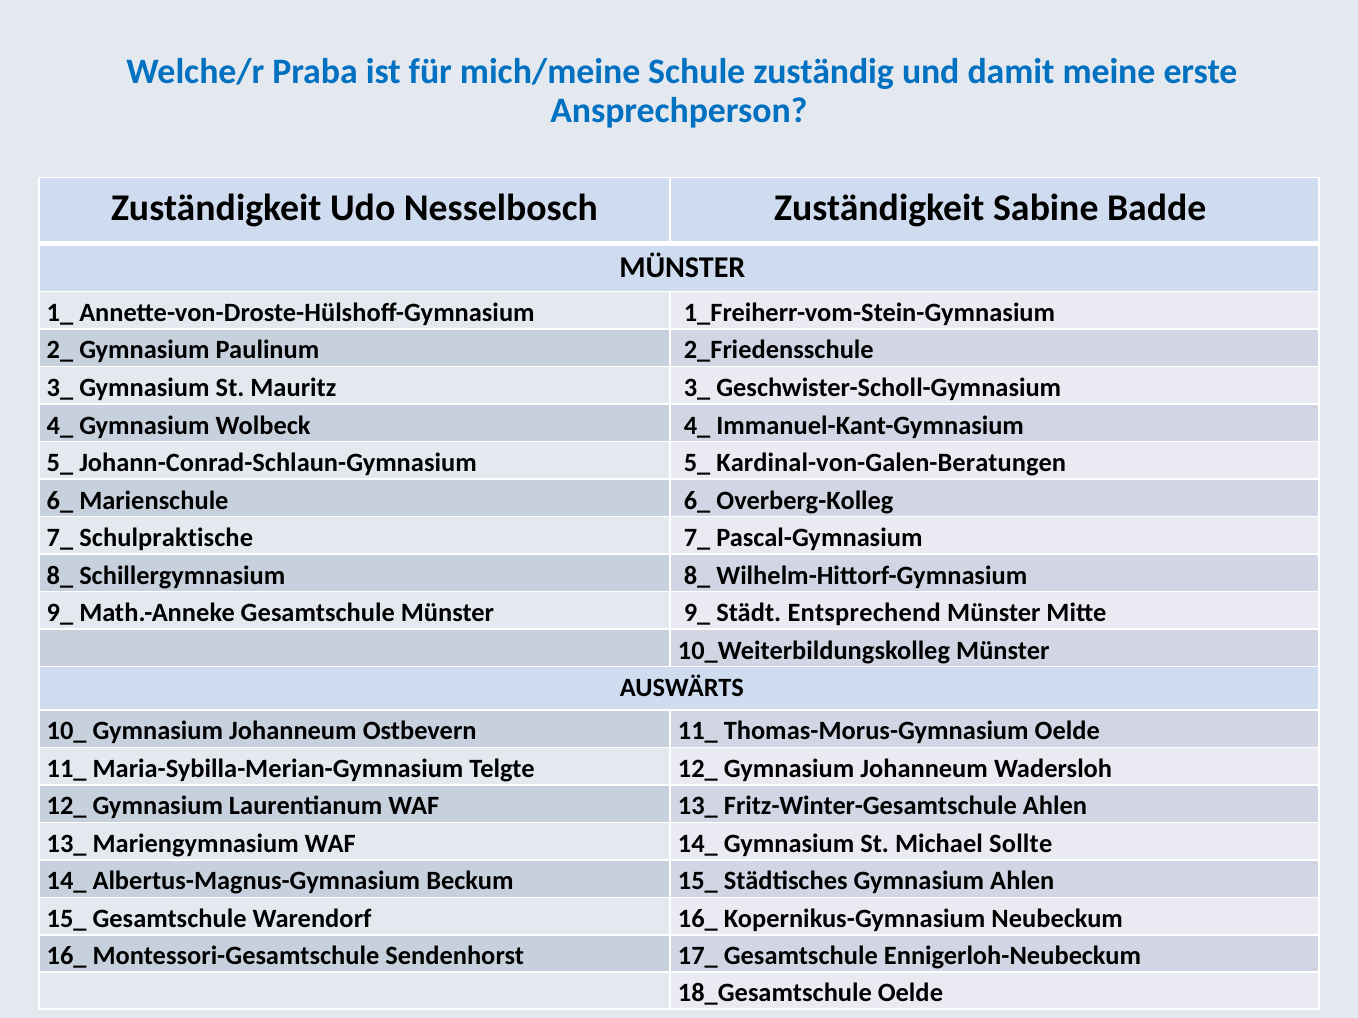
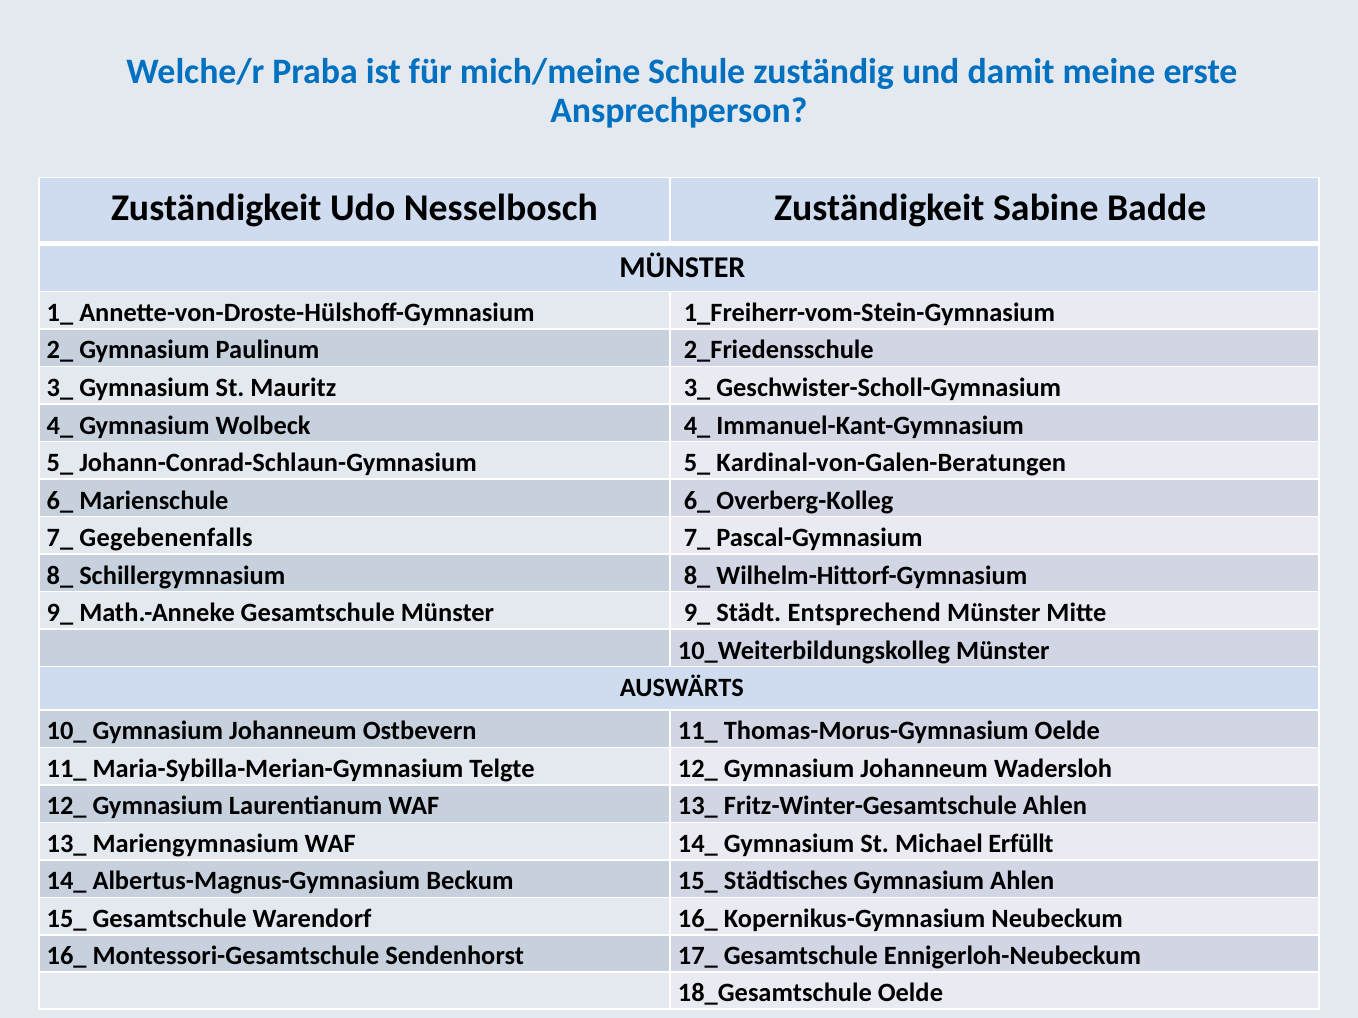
Schulpraktische: Schulpraktische -> Gegebenenfalls
Sollte: Sollte -> Erfüllt
